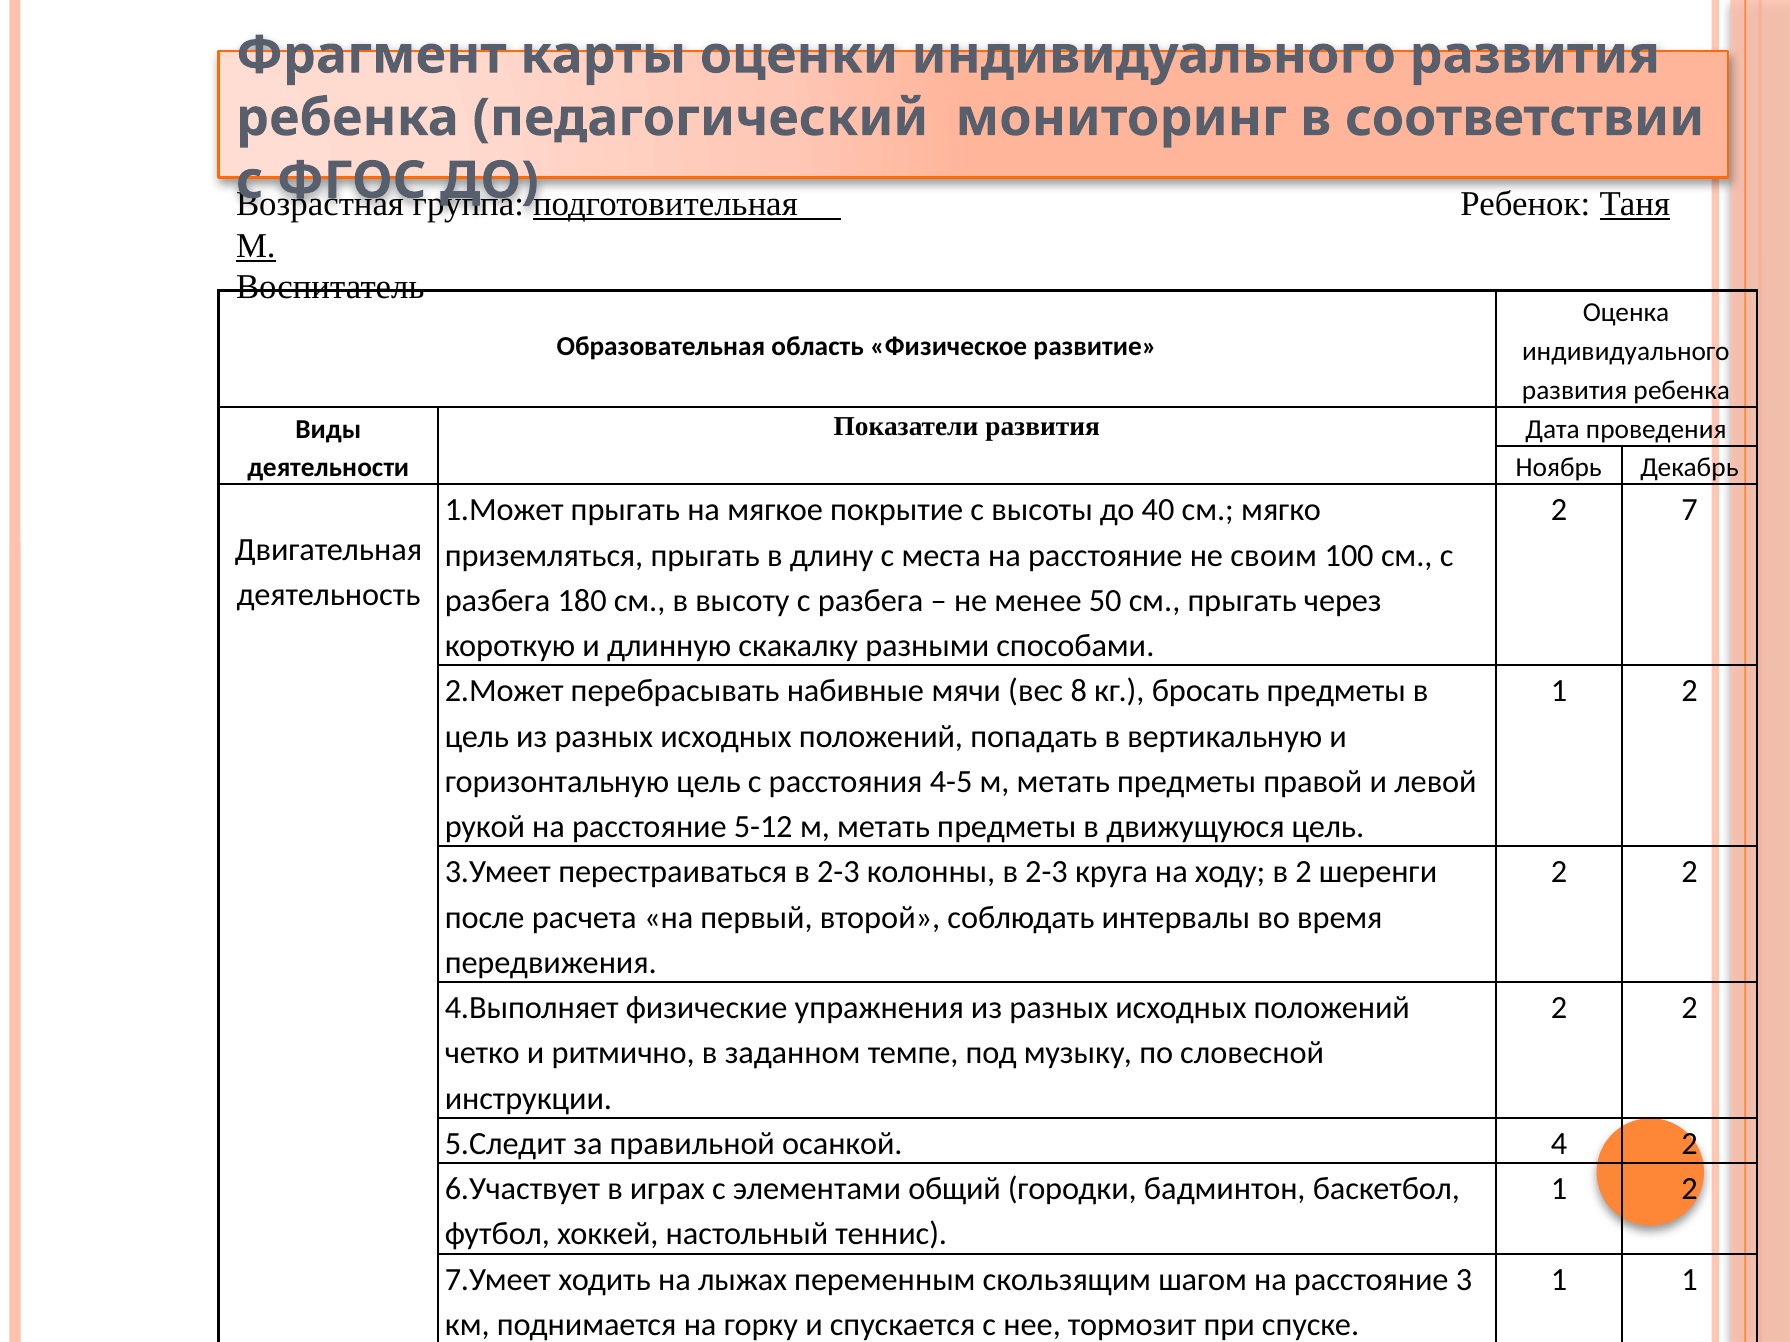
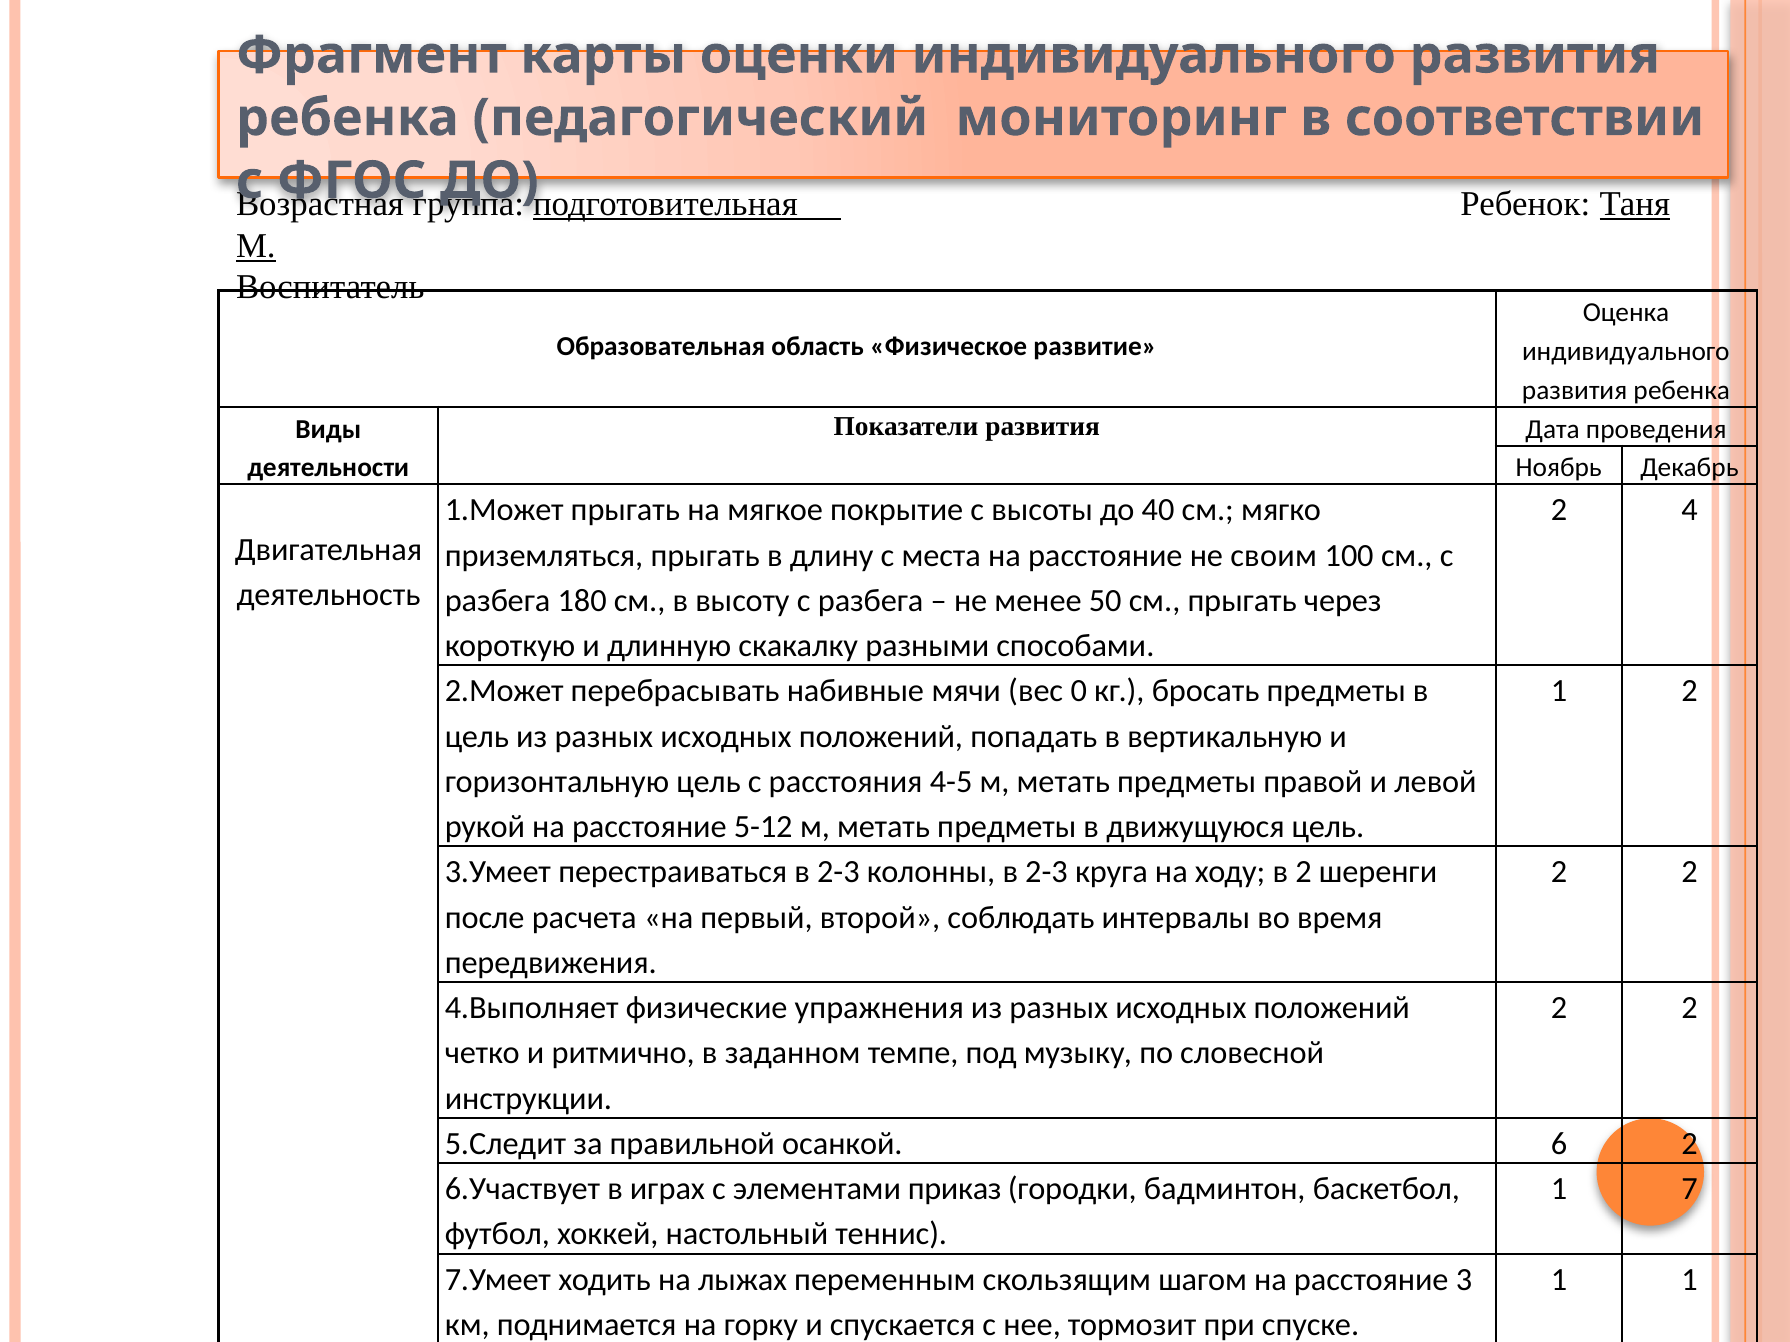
7: 7 -> 4
8: 8 -> 0
4: 4 -> 6
общий: общий -> приказ
2 at (1690, 1189): 2 -> 7
